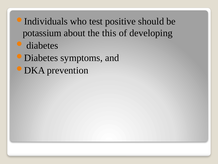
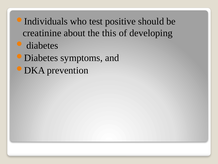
potassium: potassium -> creatinine
